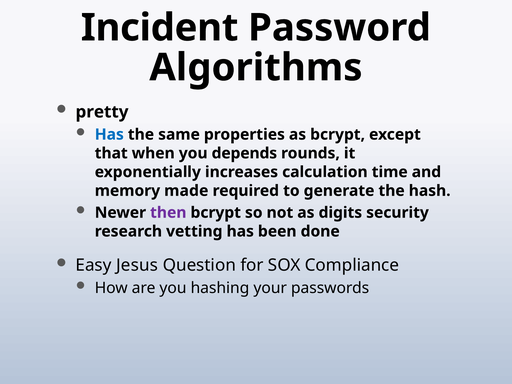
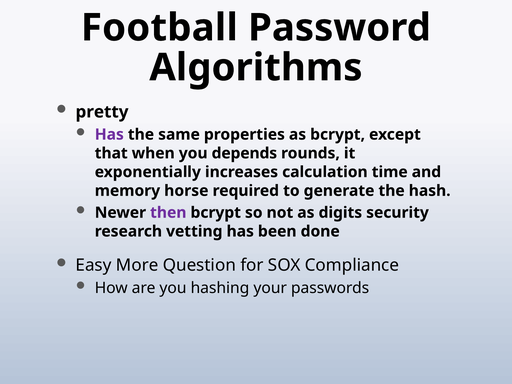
Incident: Incident -> Football
Has at (109, 134) colour: blue -> purple
made: made -> horse
Jesus: Jesus -> More
